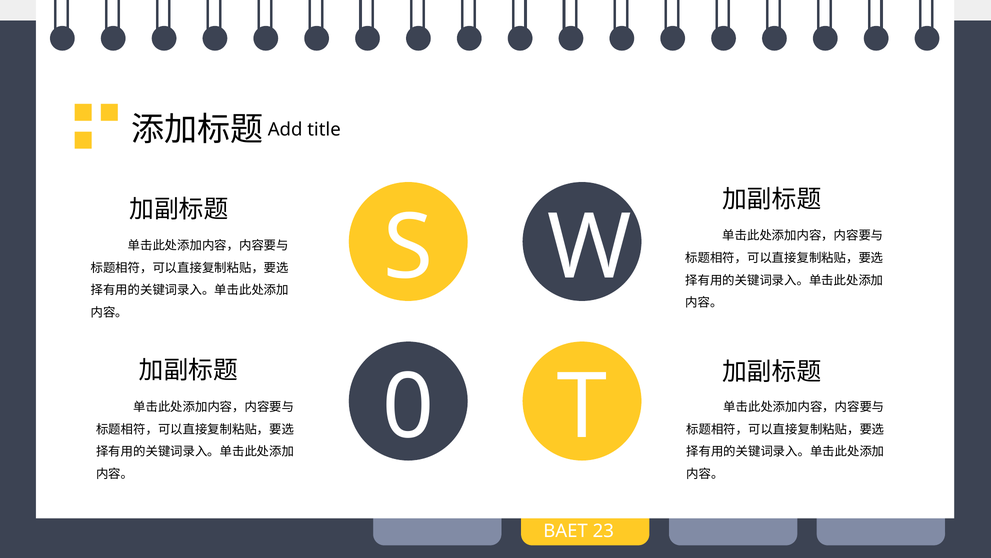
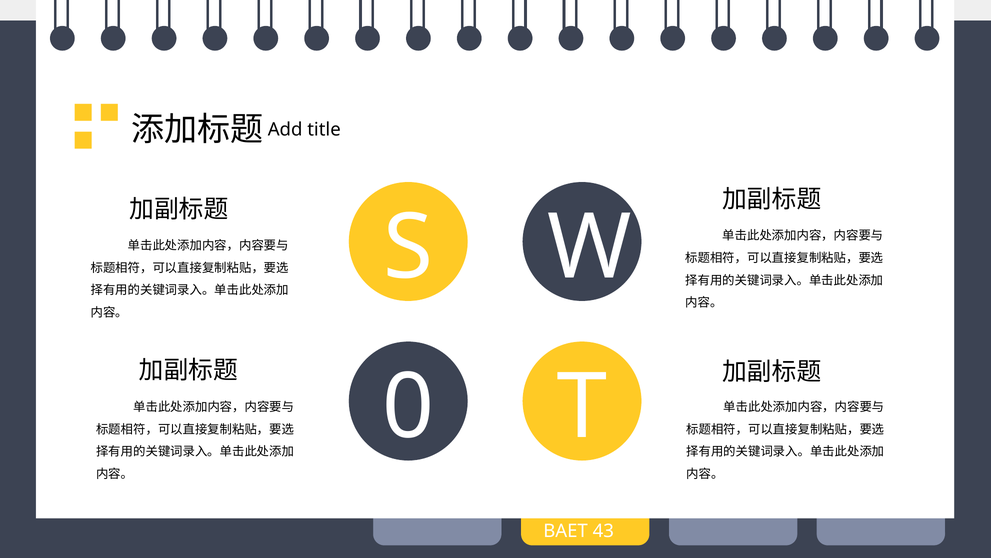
23: 23 -> 43
